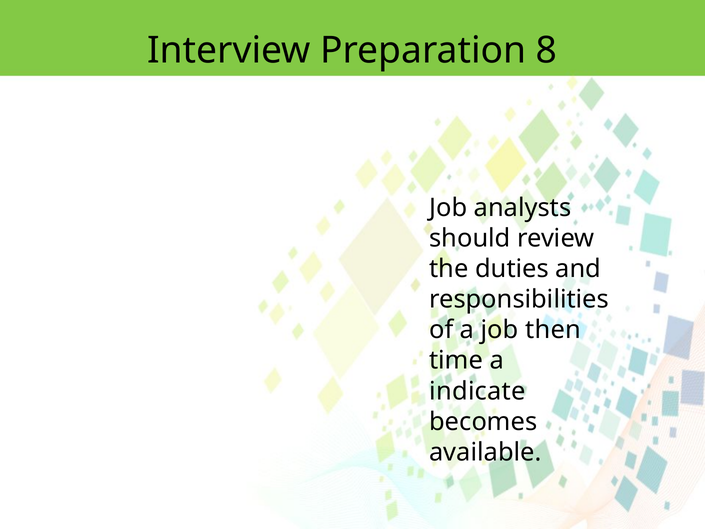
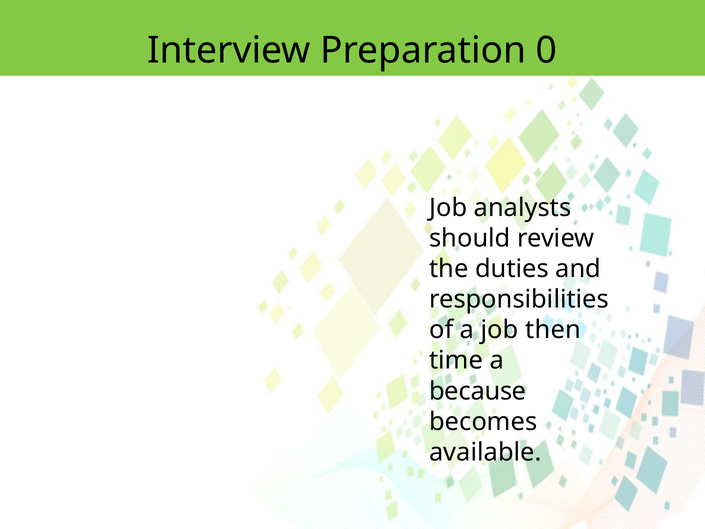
8: 8 -> 0
indicate: indicate -> because
